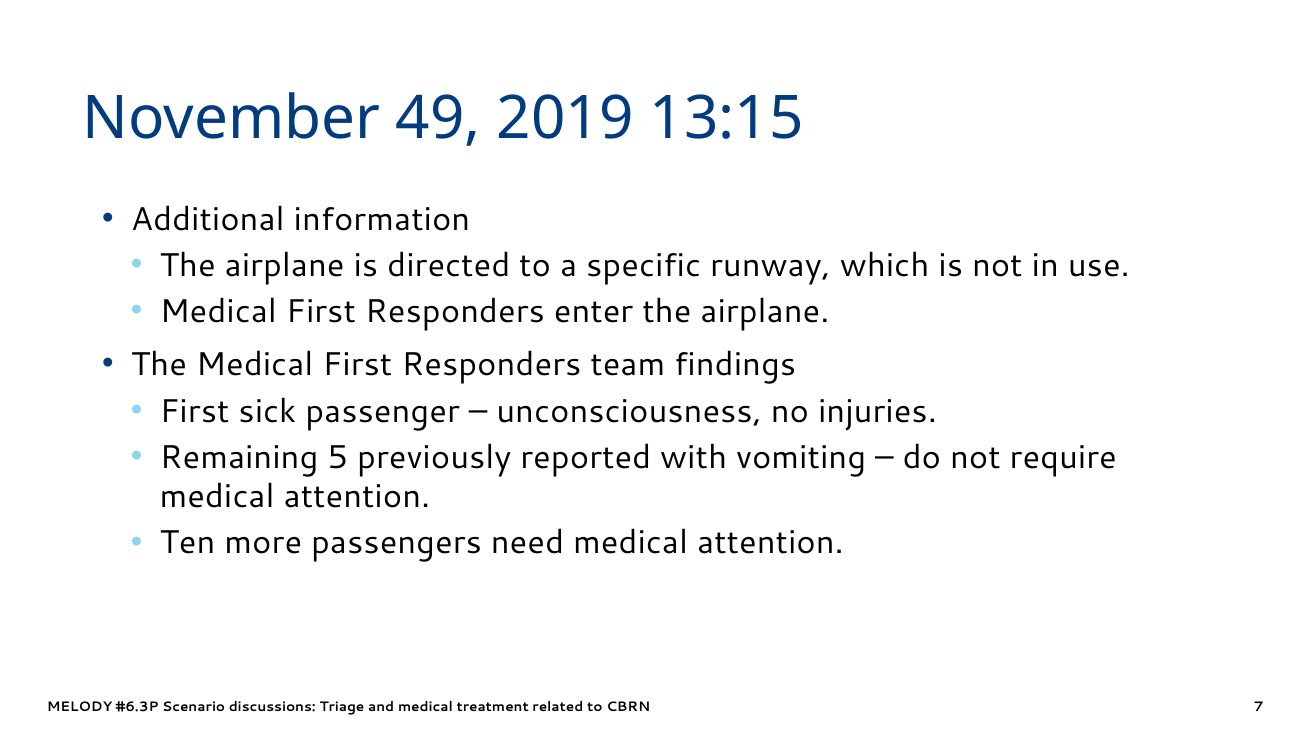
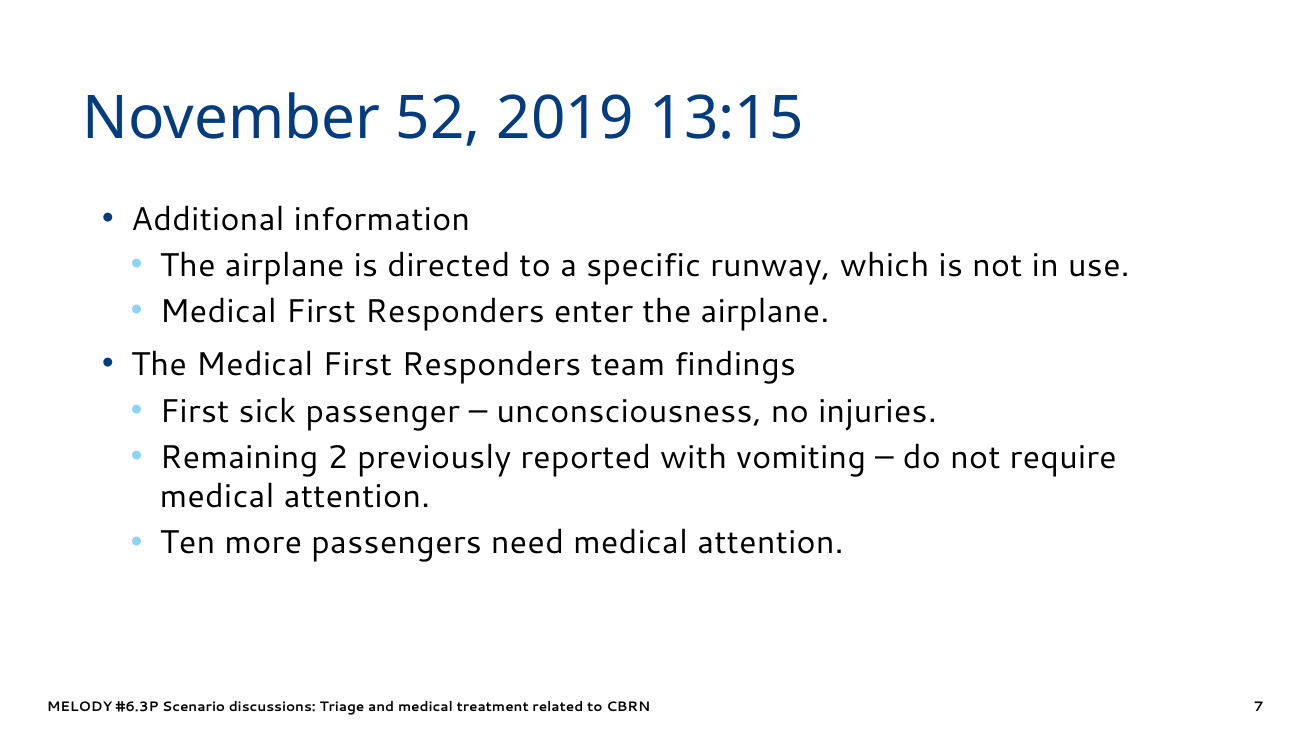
49: 49 -> 52
5: 5 -> 2
